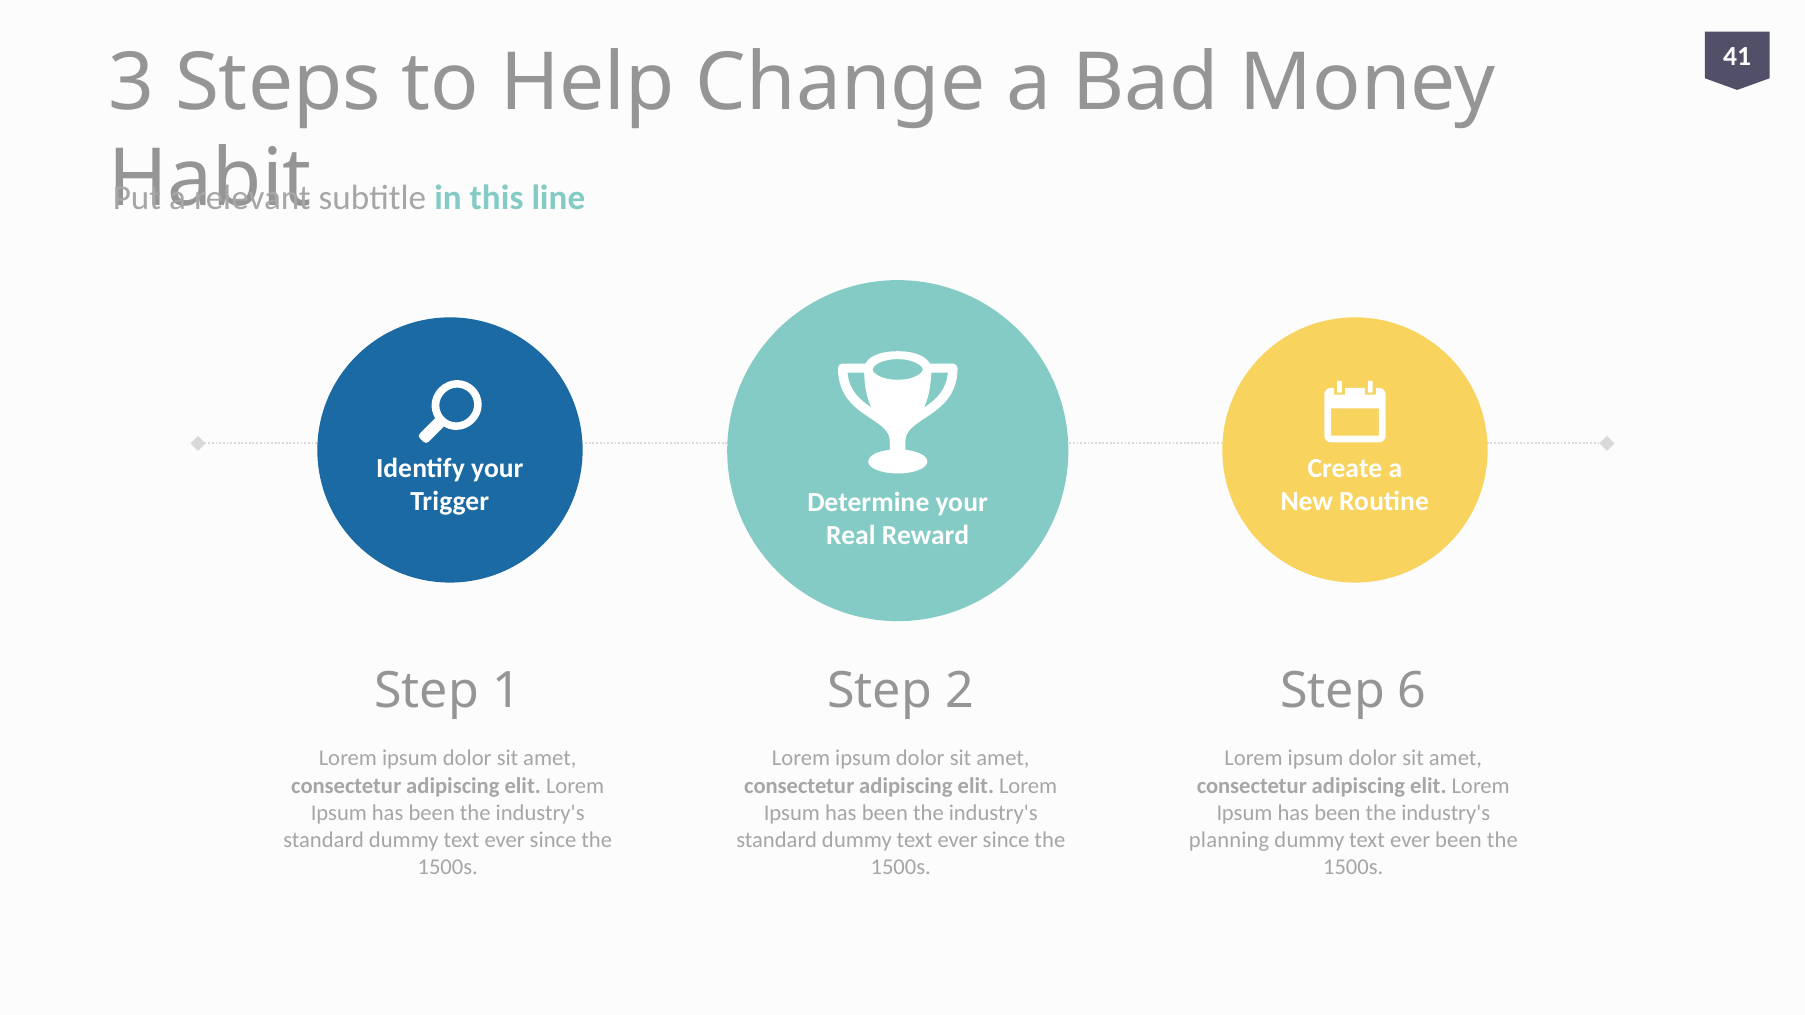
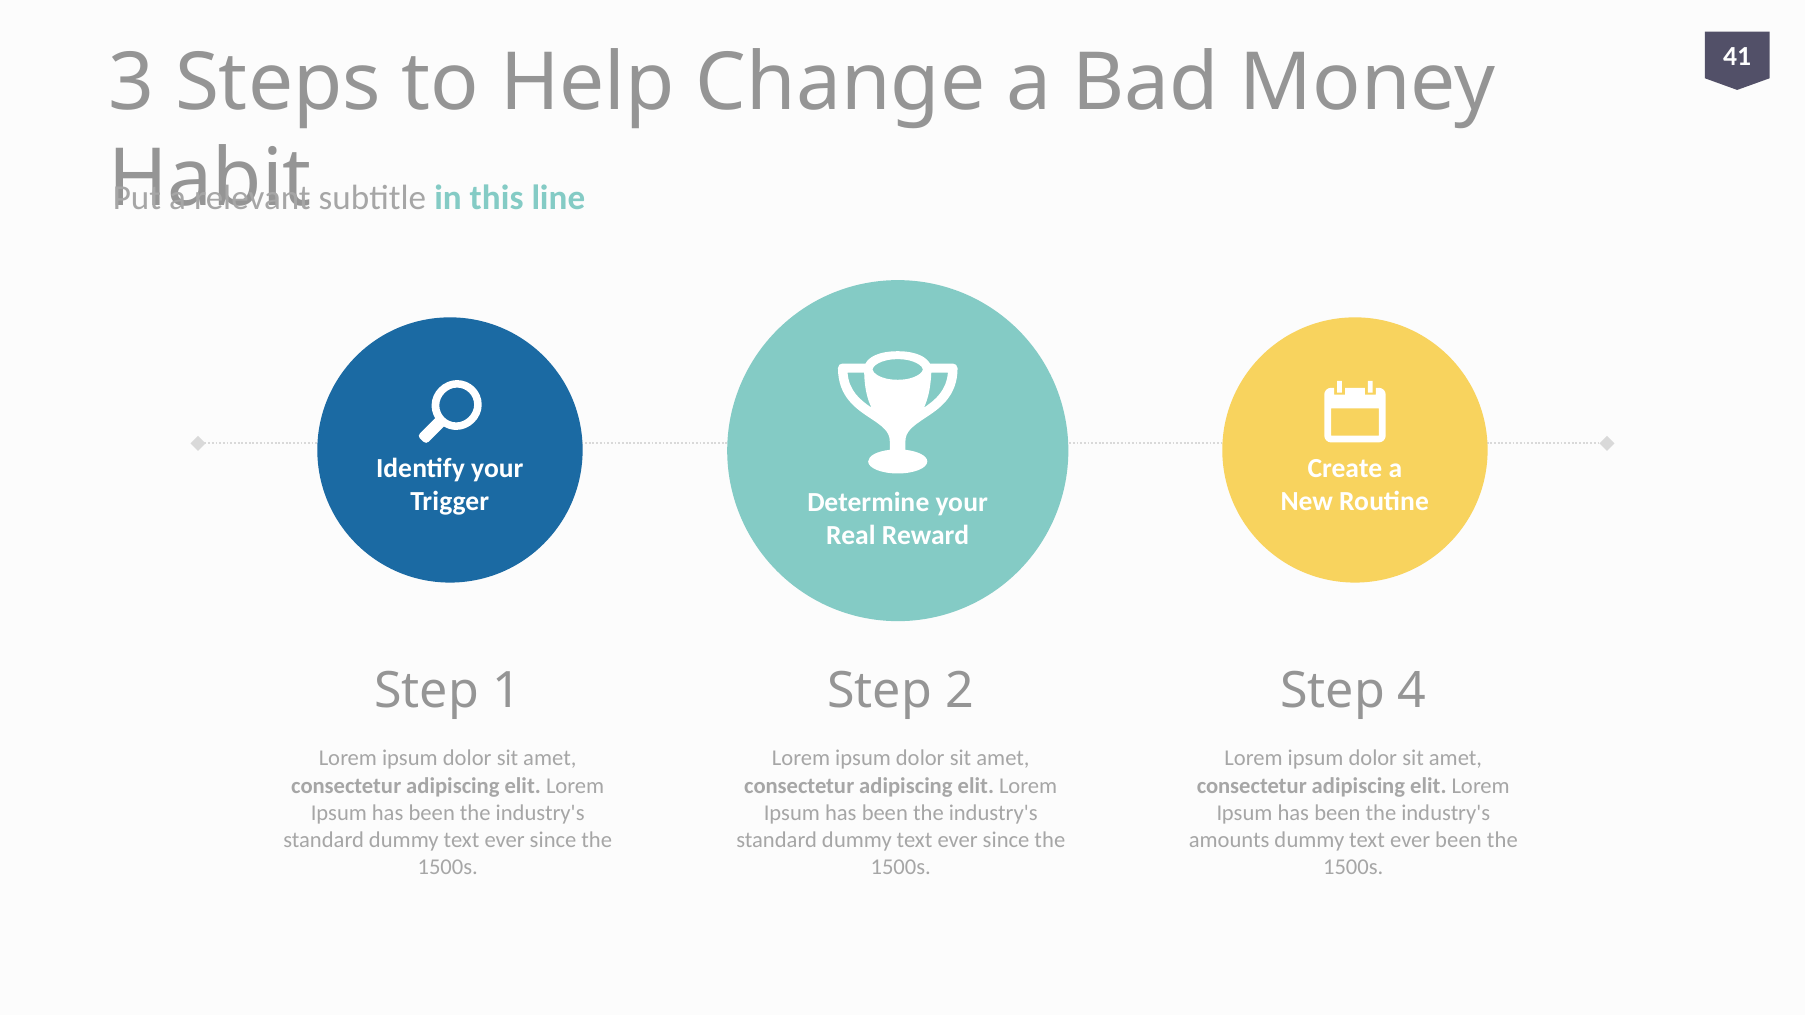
6: 6 -> 4
planning: planning -> amounts
